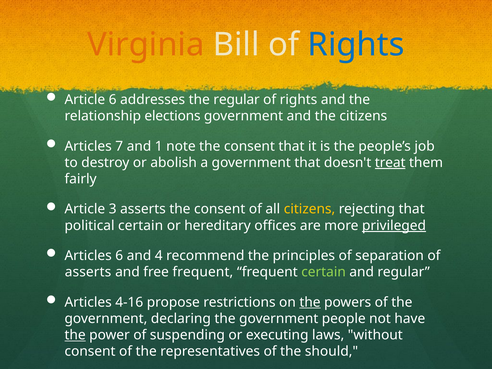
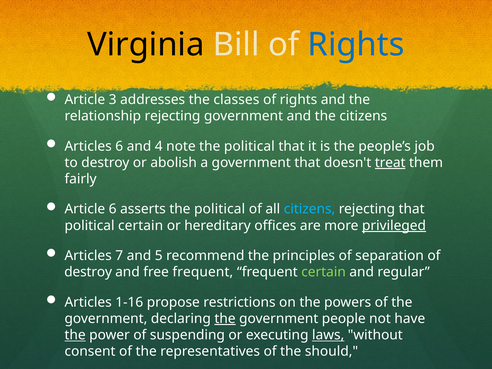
Virginia colour: orange -> black
Article 6: 6 -> 3
the regular: regular -> classes
relationship elections: elections -> rejecting
Articles 7: 7 -> 6
1: 1 -> 4
note the consent: consent -> political
Article 3: 3 -> 6
asserts the consent: consent -> political
citizens at (309, 209) colour: yellow -> light blue
Articles 6: 6 -> 7
4: 4 -> 5
asserts at (88, 272): asserts -> destroy
4-16: 4-16 -> 1-16
the at (310, 302) underline: present -> none
the at (225, 319) underline: none -> present
laws underline: none -> present
